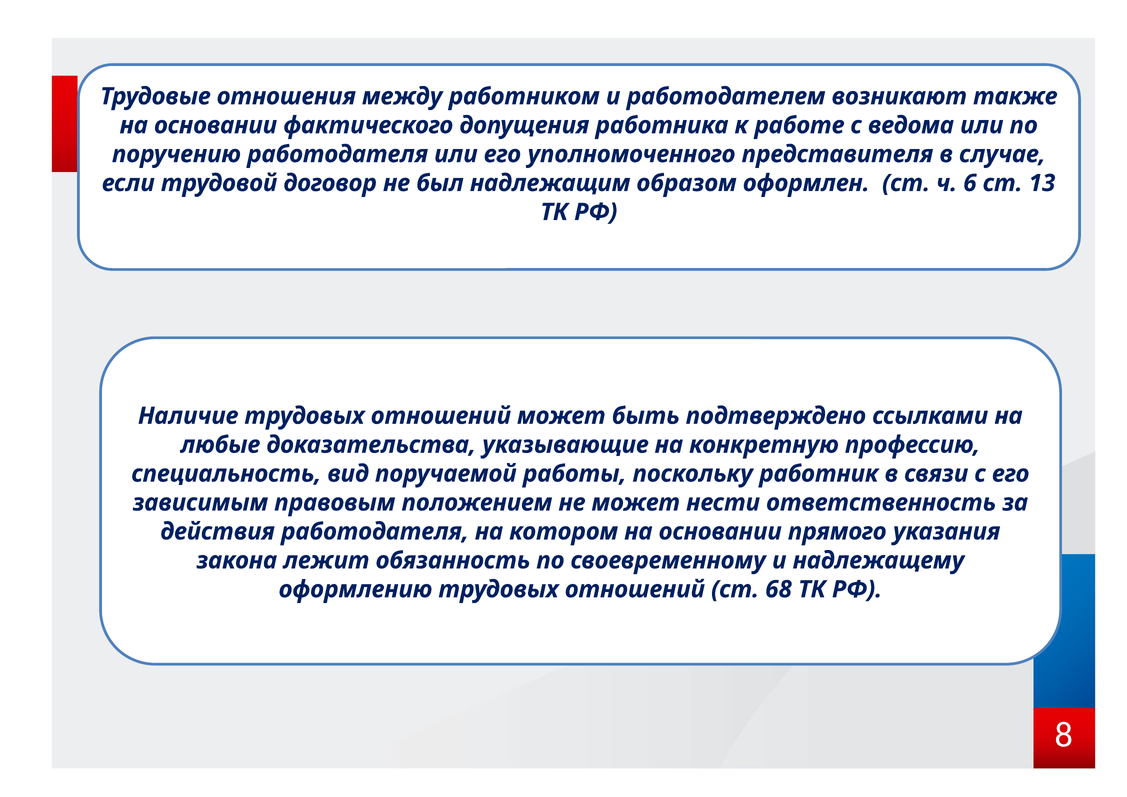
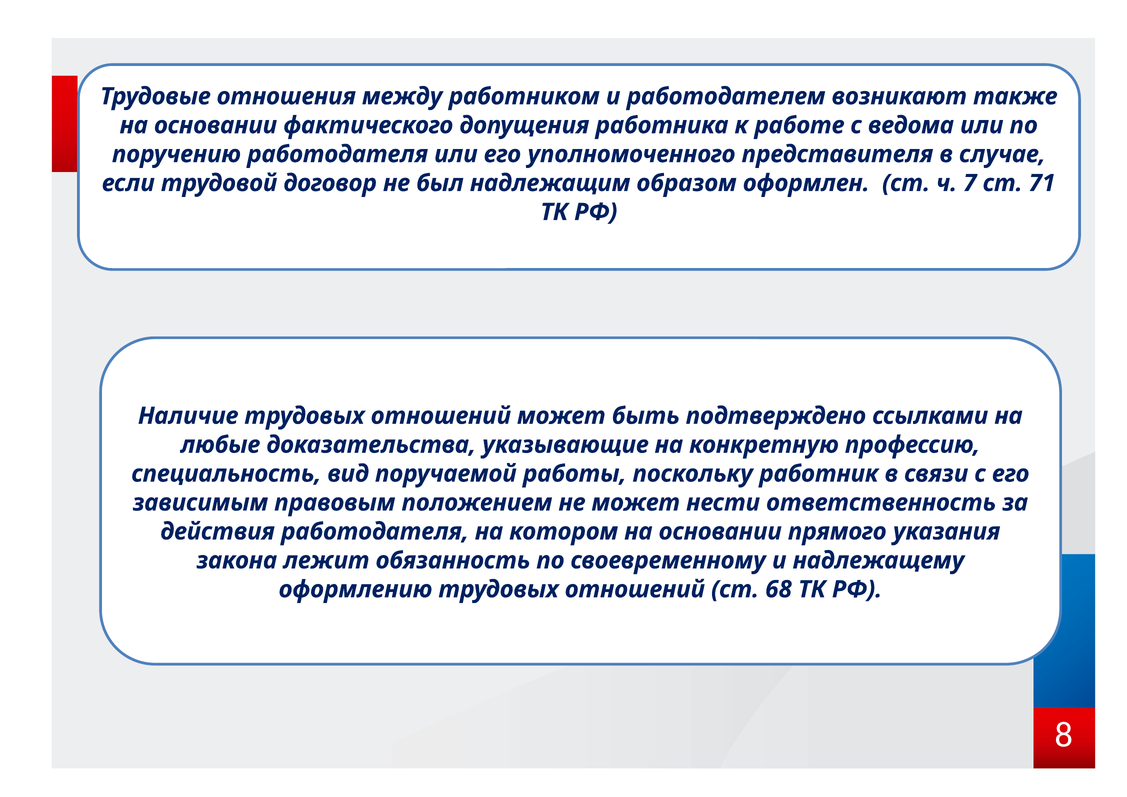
6: 6 -> 7
13: 13 -> 71
